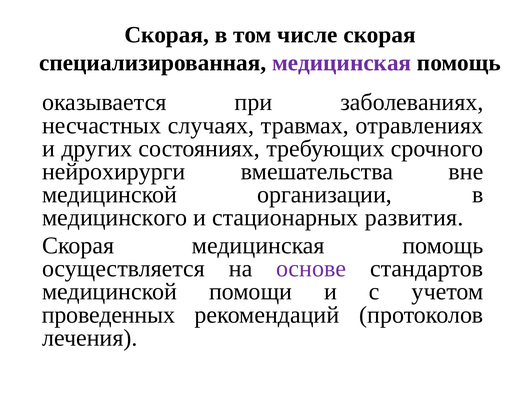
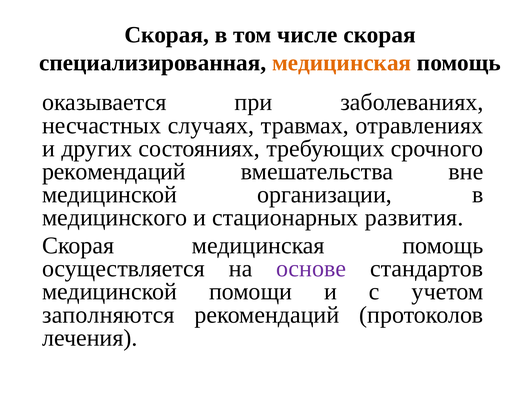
медицинская at (342, 63) colour: purple -> orange
нейрохирурги at (114, 172): нейрохирурги -> рекомендаций
проведенных: проведенных -> заполняются
